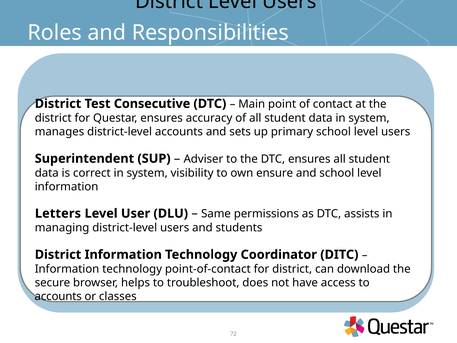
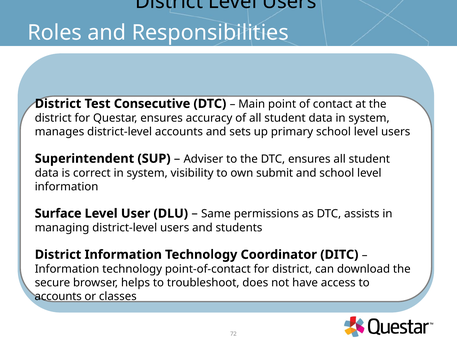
ensure: ensure -> submit
Letters: Letters -> Surface
